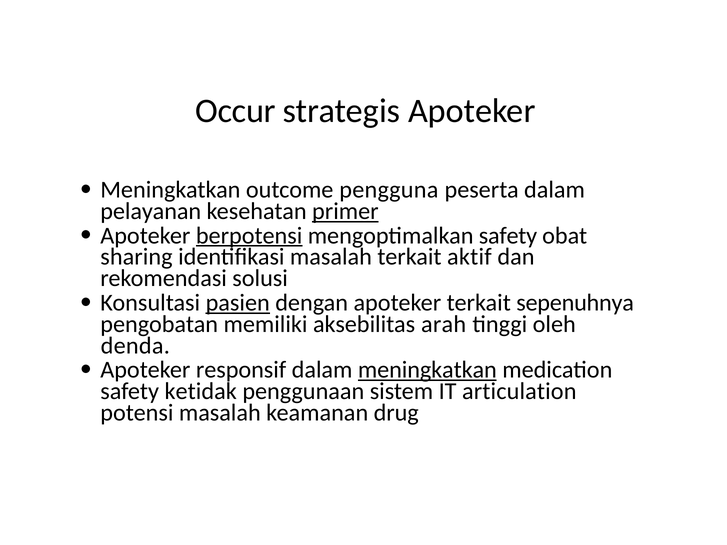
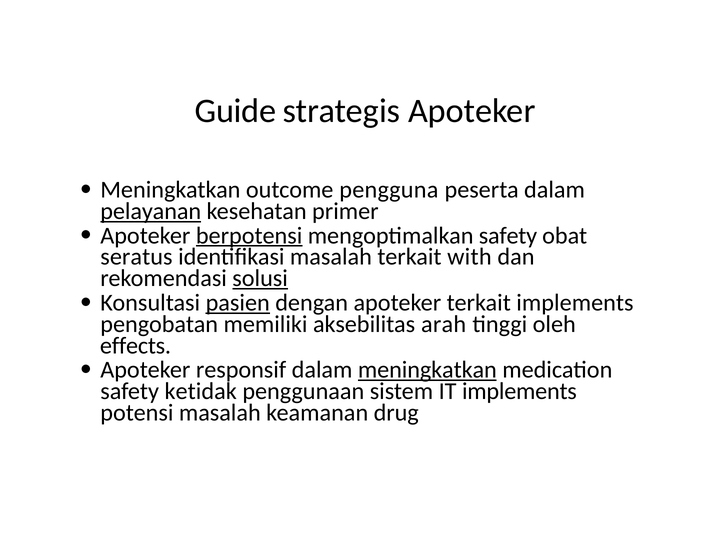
Occur: Occur -> Guide
pelayanan underline: none -> present
primer underline: present -> none
sharing: sharing -> seratus
aktif: aktif -> with
solusi underline: none -> present
terkait sepenuhnya: sepenuhnya -> implements
denda: denda -> effects
IT articulation: articulation -> implements
